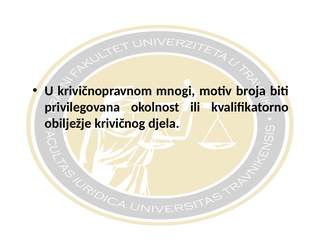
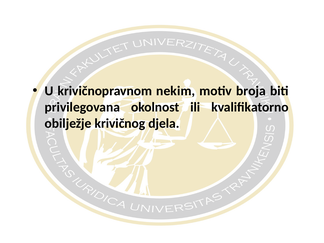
mnogi: mnogi -> nekim
